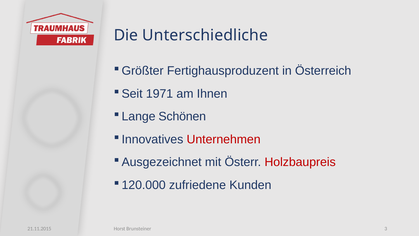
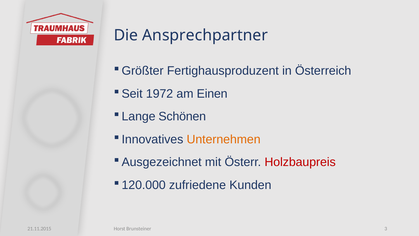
Unterschiedliche: Unterschiedliche -> Ansprechpartner
1971: 1971 -> 1972
Ihnen: Ihnen -> Einen
Unternehmen colour: red -> orange
